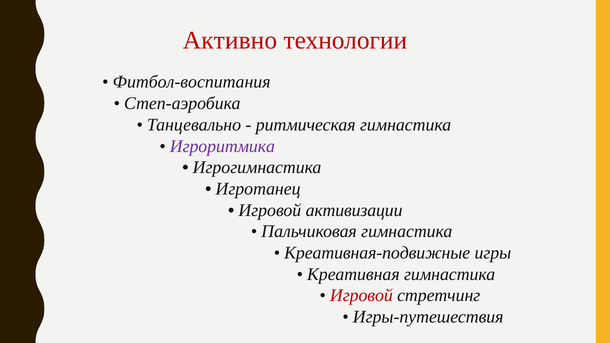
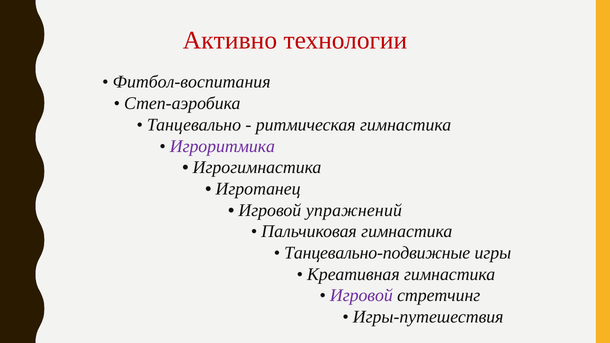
активизации: активизации -> упражнений
Креативная-подвижные: Креативная-подвижные -> Танцевально-подвижные
Игровой at (361, 296) colour: red -> purple
